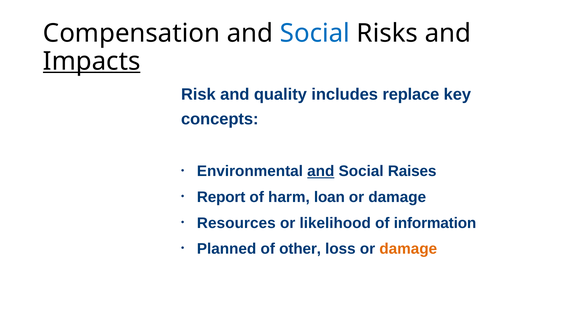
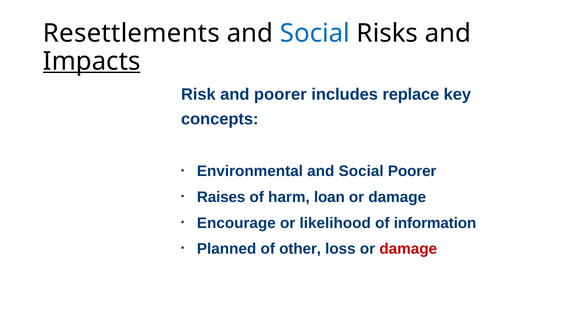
Compensation: Compensation -> Resettlements
and quality: quality -> poorer
and at (321, 171) underline: present -> none
Social Raises: Raises -> Poorer
Report: Report -> Raises
Resources: Resources -> Encourage
damage at (408, 249) colour: orange -> red
